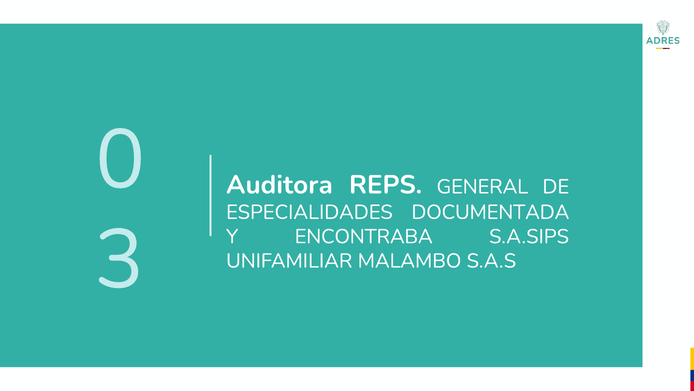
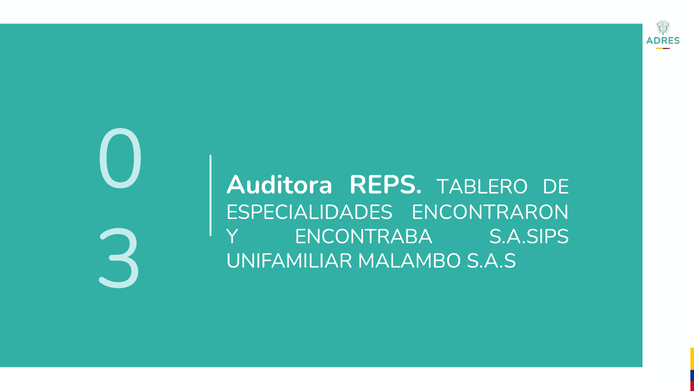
GENERAL: GENERAL -> TABLERO
DOCUMENTADA: DOCUMENTADA -> ENCONTRARON
